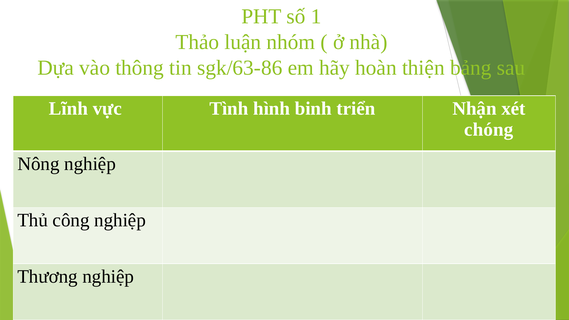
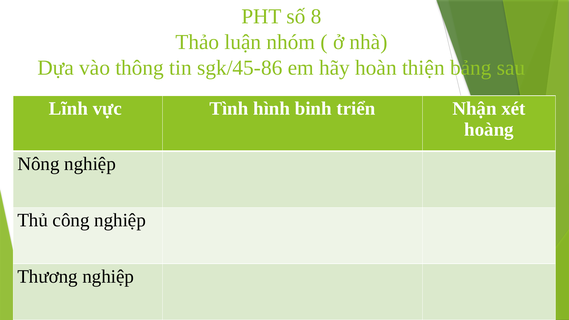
1: 1 -> 8
sgk/63-86: sgk/63-86 -> sgk/45-86
chóng: chóng -> hoàng
